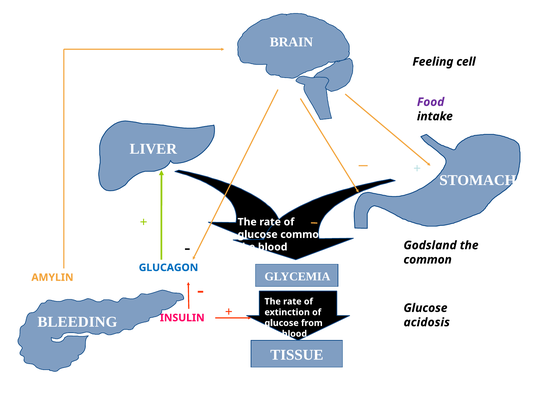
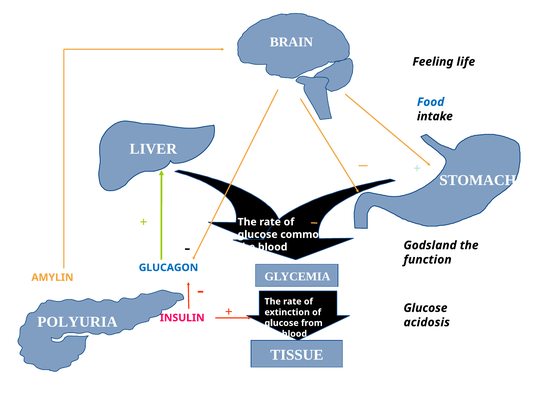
cell: cell -> life
Food colour: purple -> blue
common at (428, 260): common -> function
BLEEDING: BLEEDING -> POLYURIA
